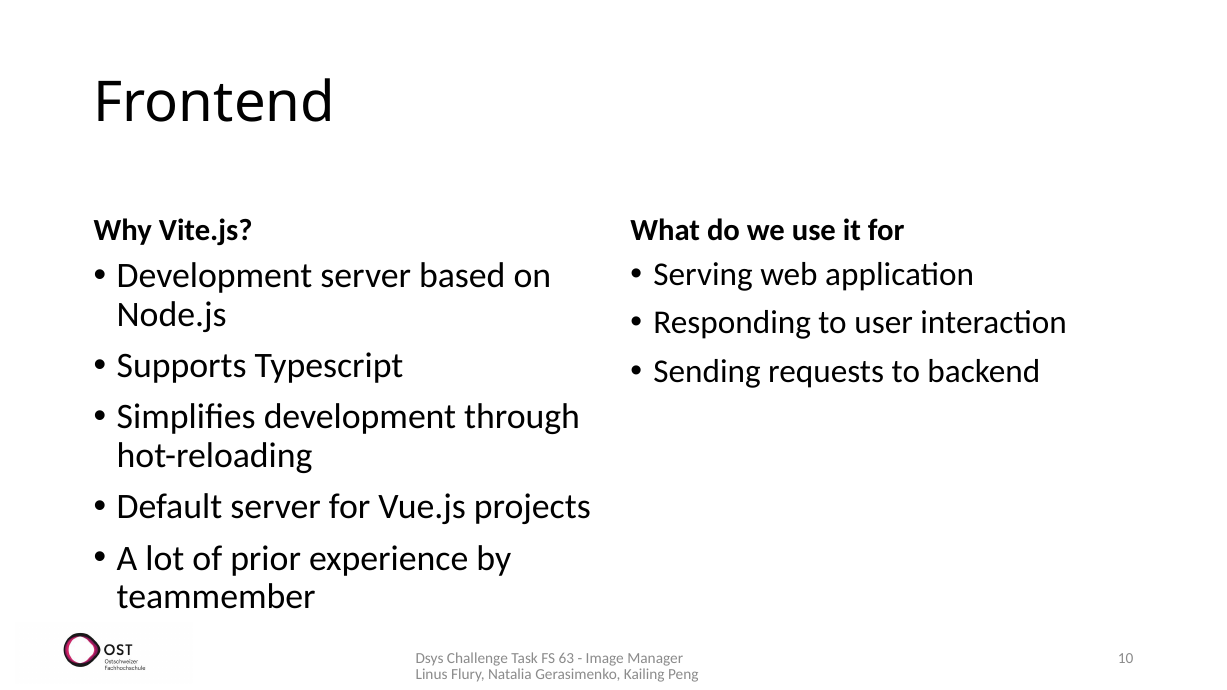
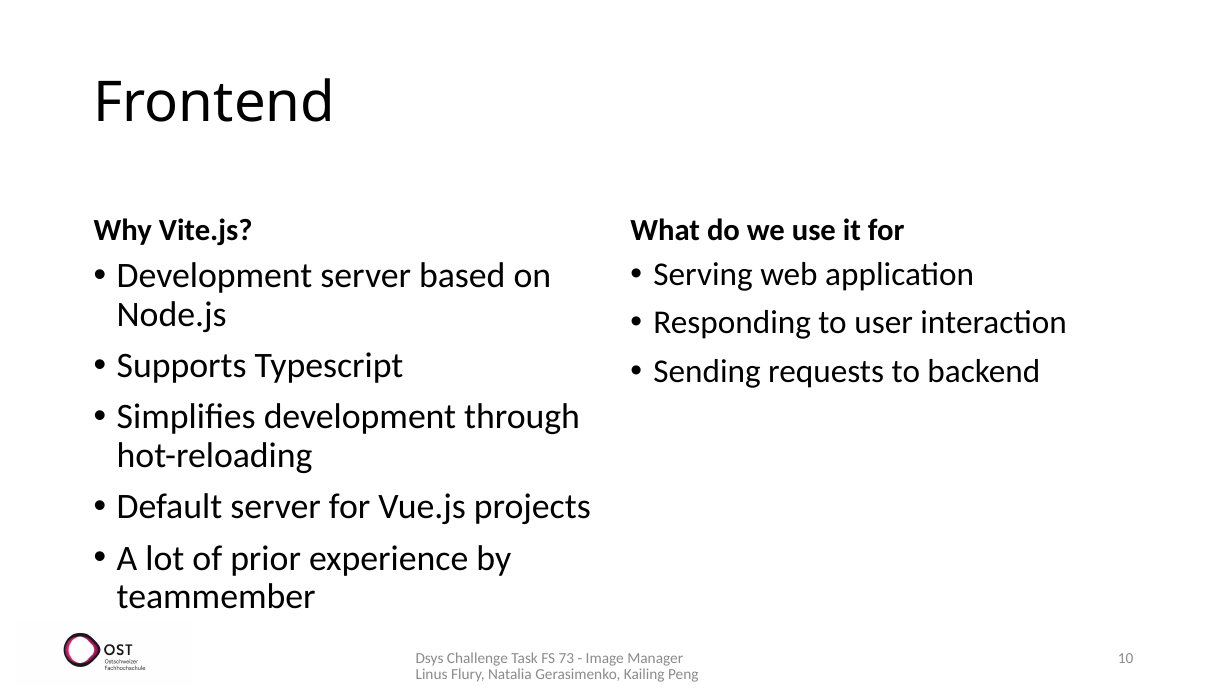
63: 63 -> 73
